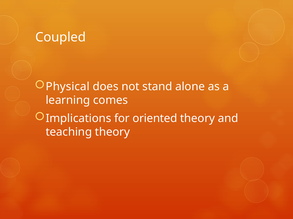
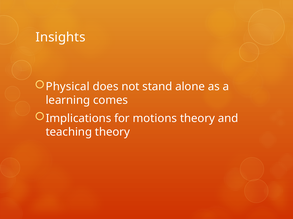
Coupled: Coupled -> Insights
oriented: oriented -> motions
